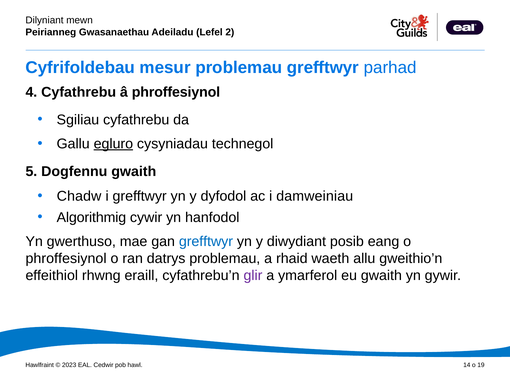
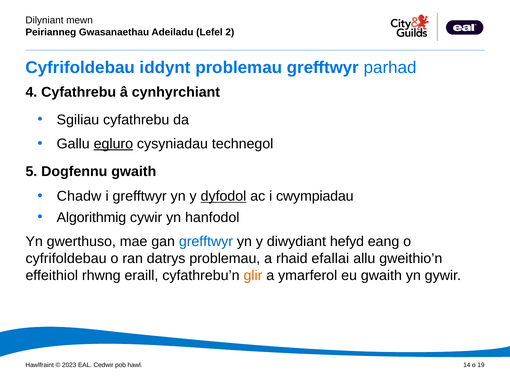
mesur: mesur -> iddynt
â phroffesiynol: phroffesiynol -> cynhyrchiant
dyfodol underline: none -> present
damweiniau: damweiniau -> cwympiadau
posib: posib -> hefyd
phroffesiynol at (66, 259): phroffesiynol -> cyfrifoldebau
waeth: waeth -> efallai
glir colour: purple -> orange
